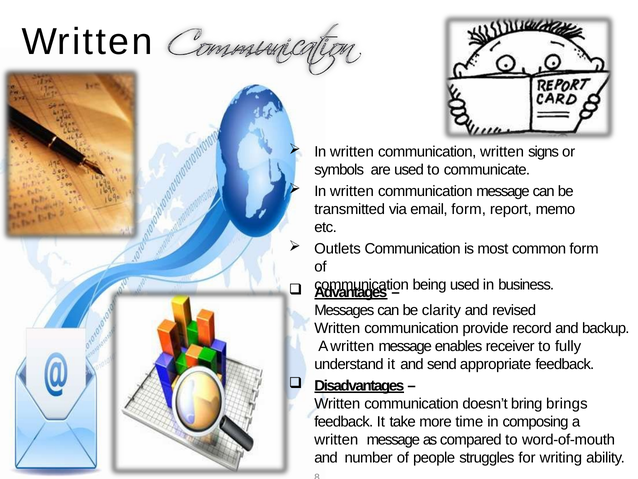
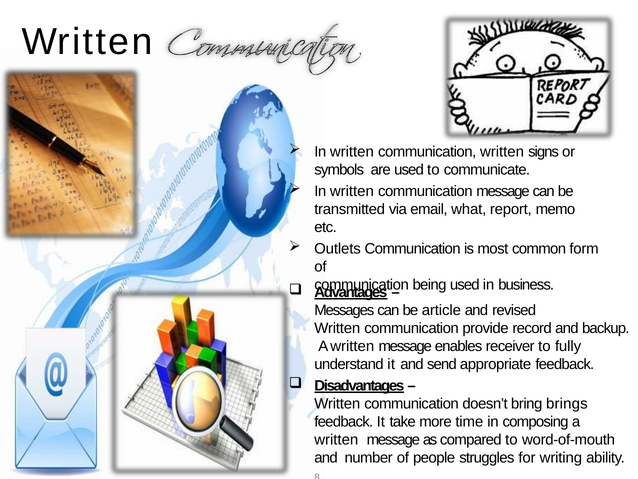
email form: form -> what
clarity: clarity -> article
